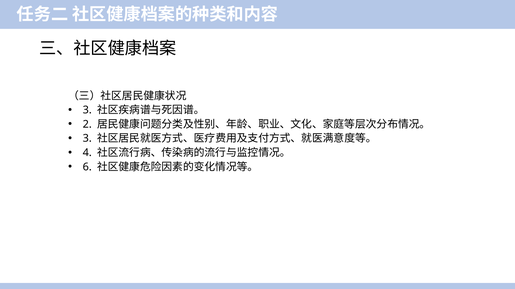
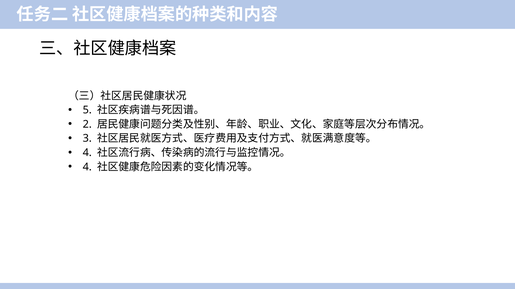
3 at (87, 110): 3 -> 5
6 at (87, 167): 6 -> 4
